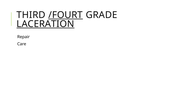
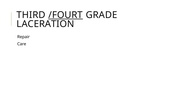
LACERATION underline: present -> none
